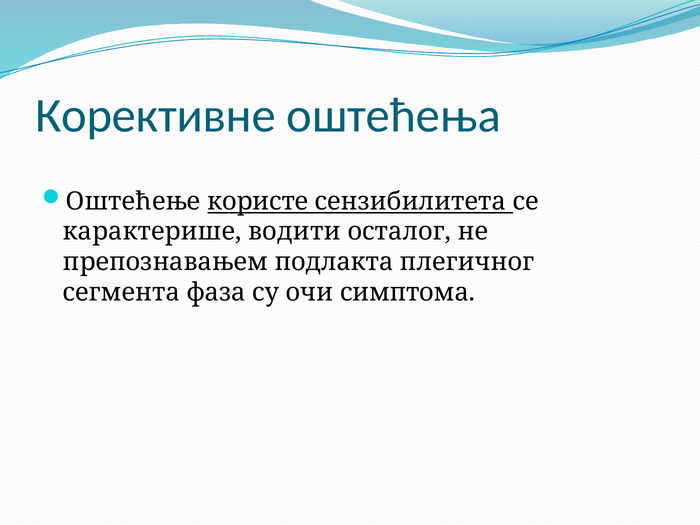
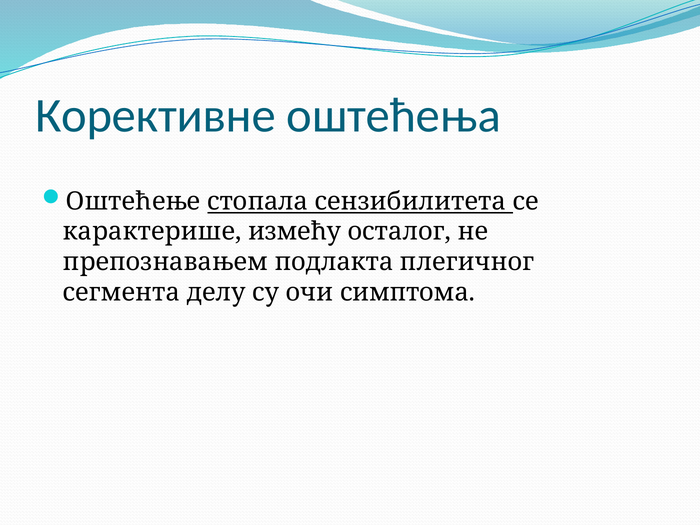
користе: користе -> стопала
водити: водити -> измећу
фаза: фаза -> делу
